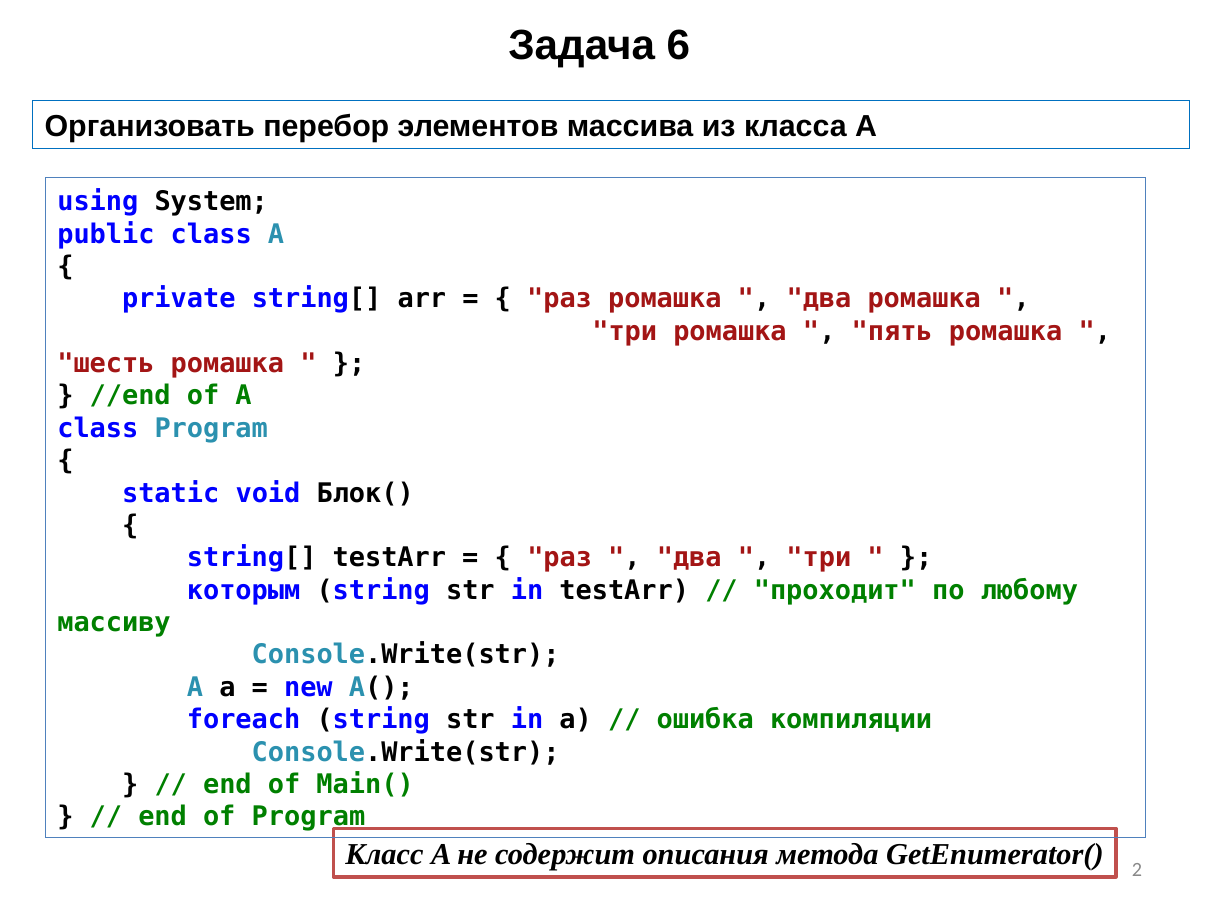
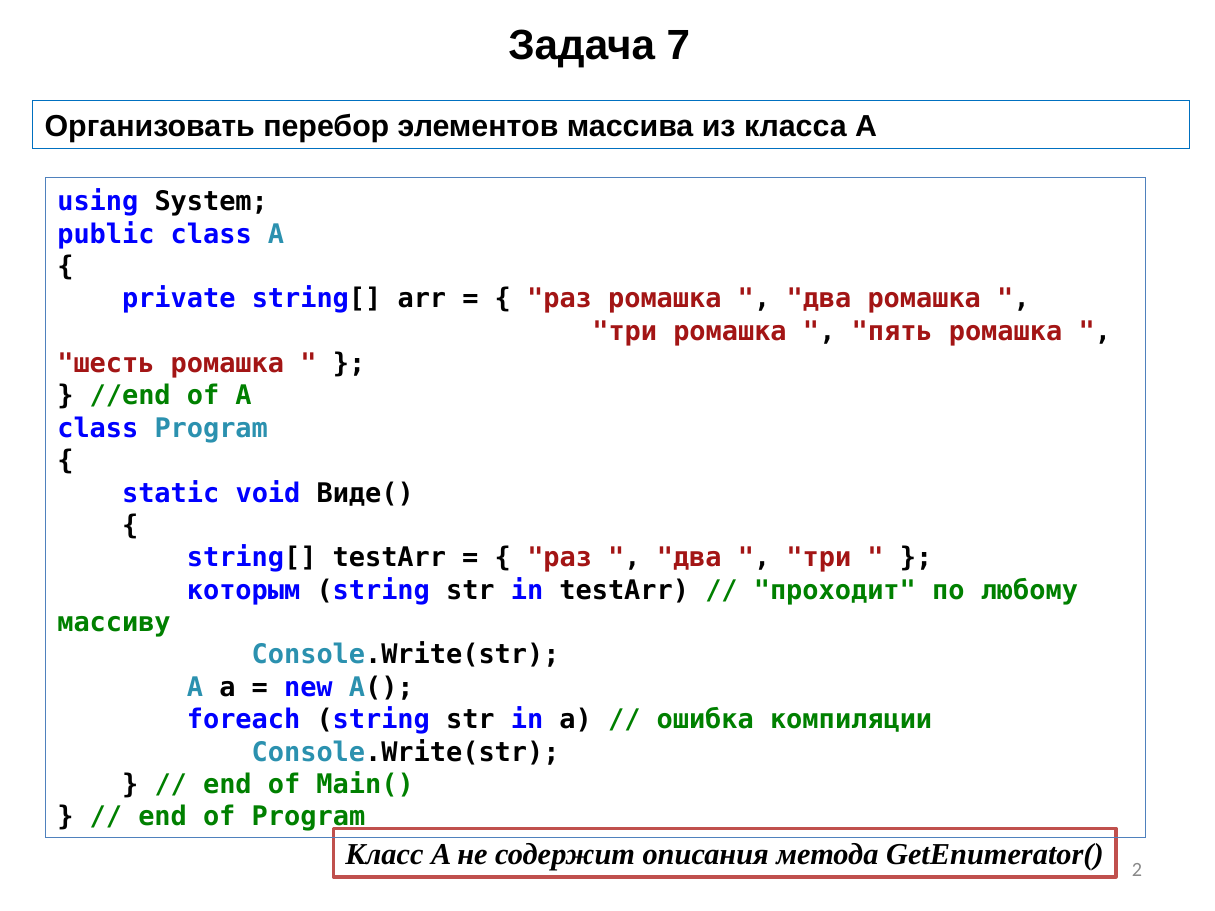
6: 6 -> 7
Блок(: Блок( -> Виде(
